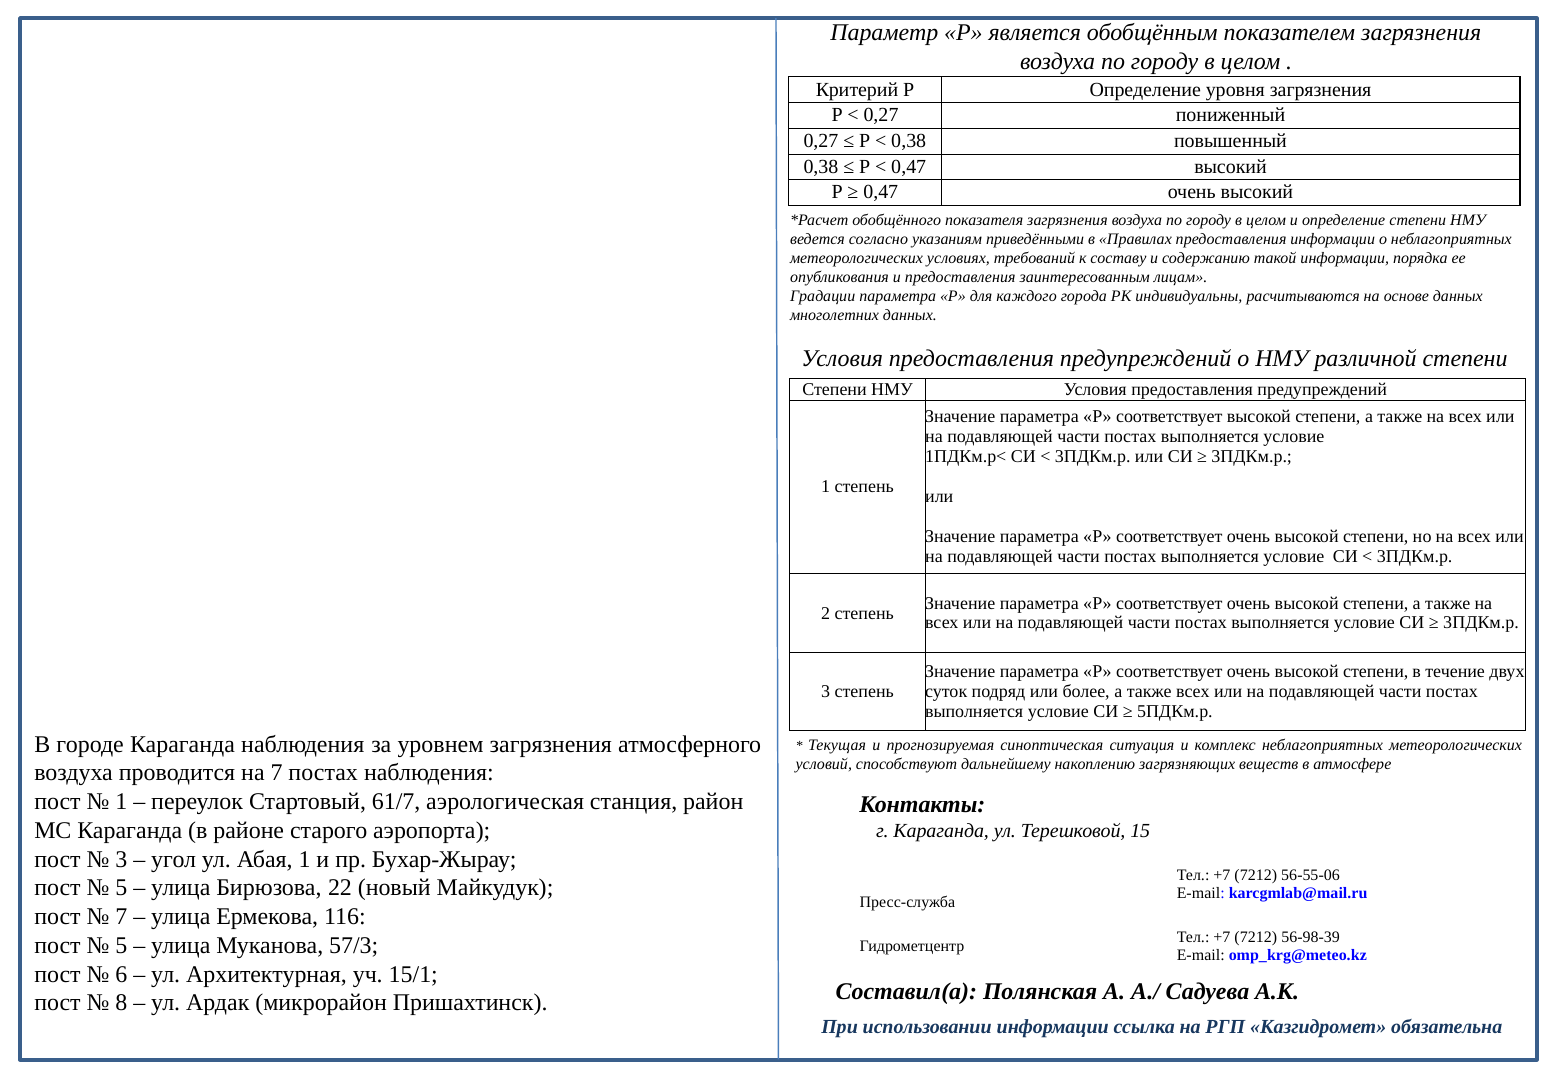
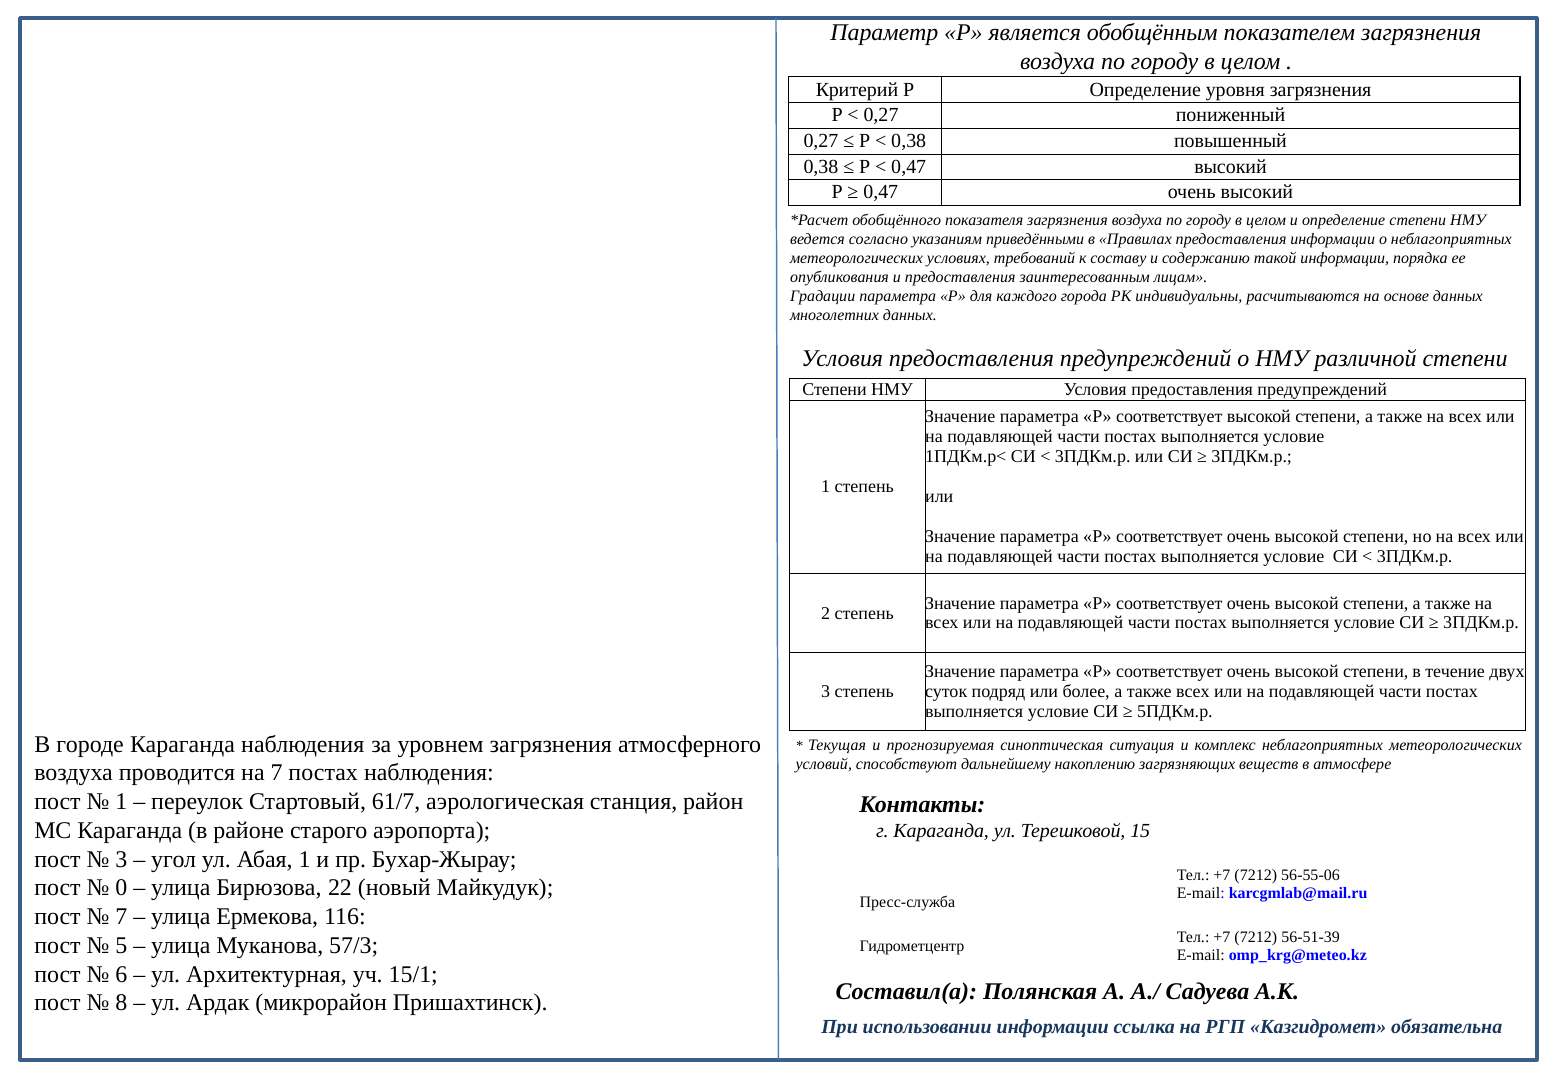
5 at (121, 888): 5 -> 0
56-98-39: 56-98-39 -> 56-51-39
